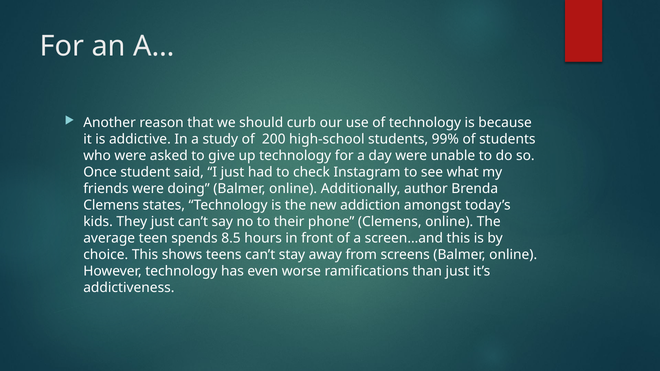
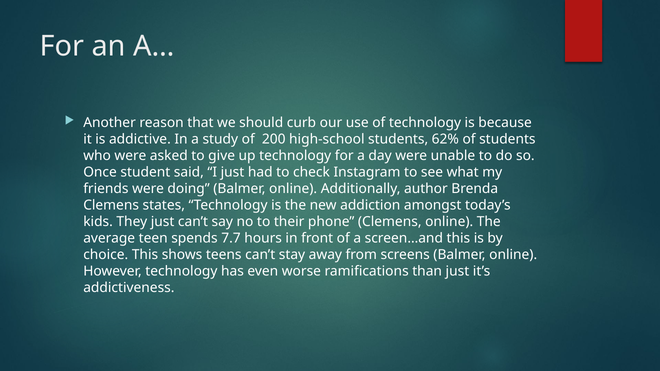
99%: 99% -> 62%
8.5: 8.5 -> 7.7
